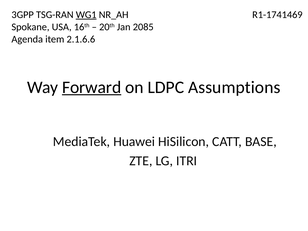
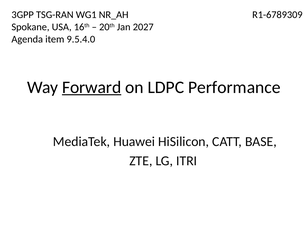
WG1 underline: present -> none
R1-1741469: R1-1741469 -> R1-6789309
2085: 2085 -> 2027
2.1.6.6: 2.1.6.6 -> 9.5.4.0
Assumptions: Assumptions -> Performance
